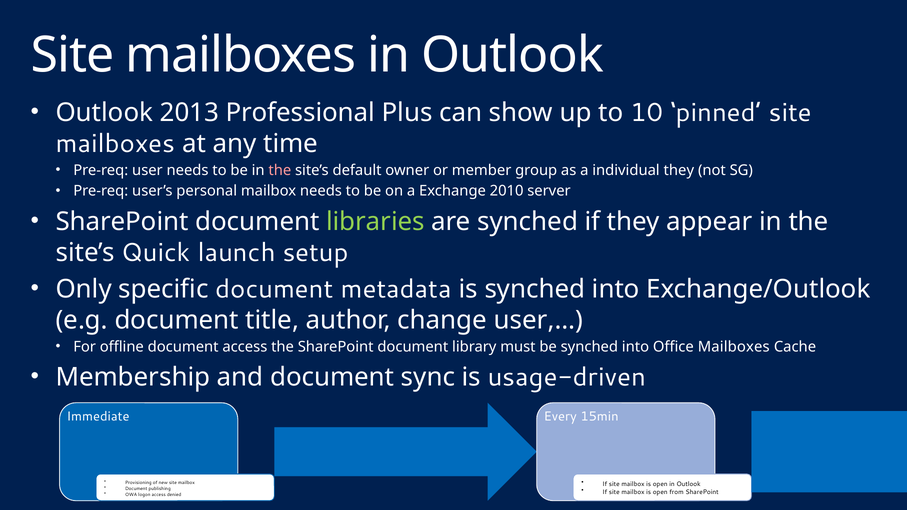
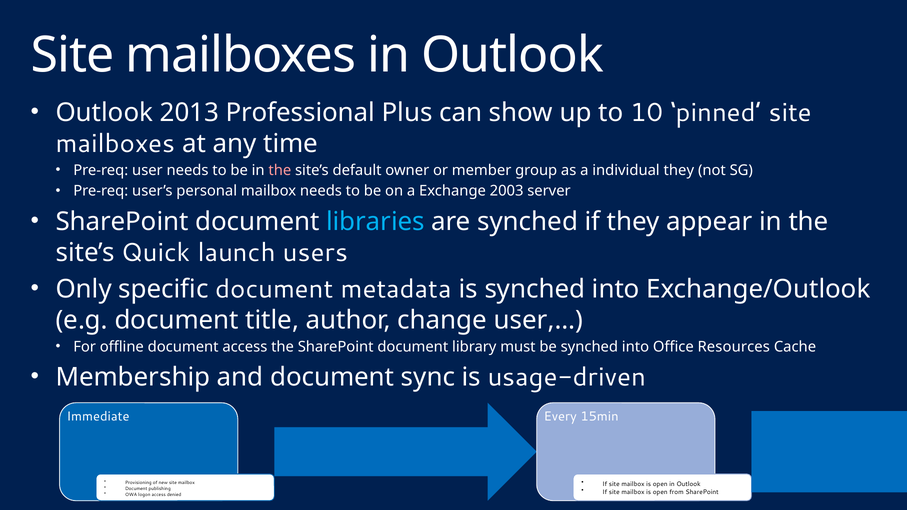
2010: 2010 -> 2003
libraries colour: light green -> light blue
setup: setup -> users
Office Mailboxes: Mailboxes -> Resources
